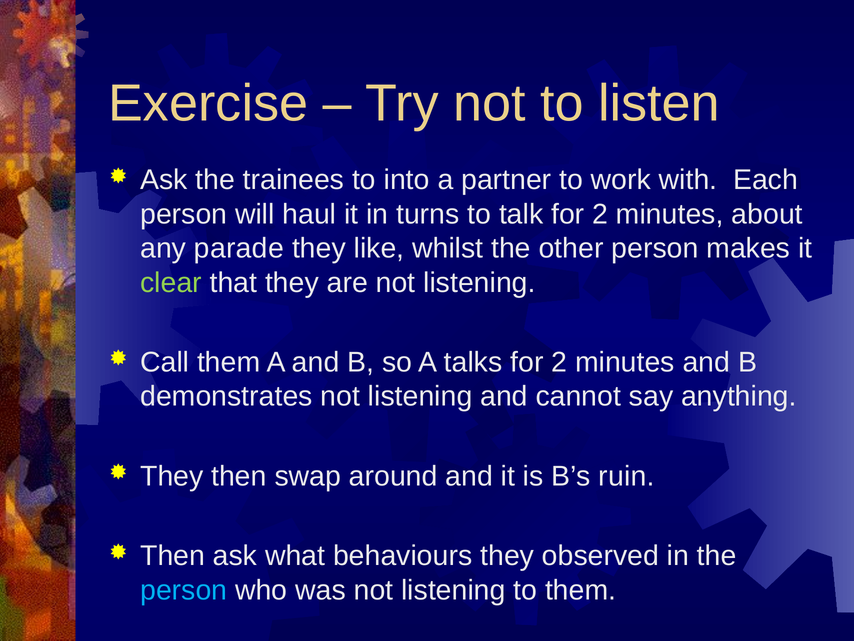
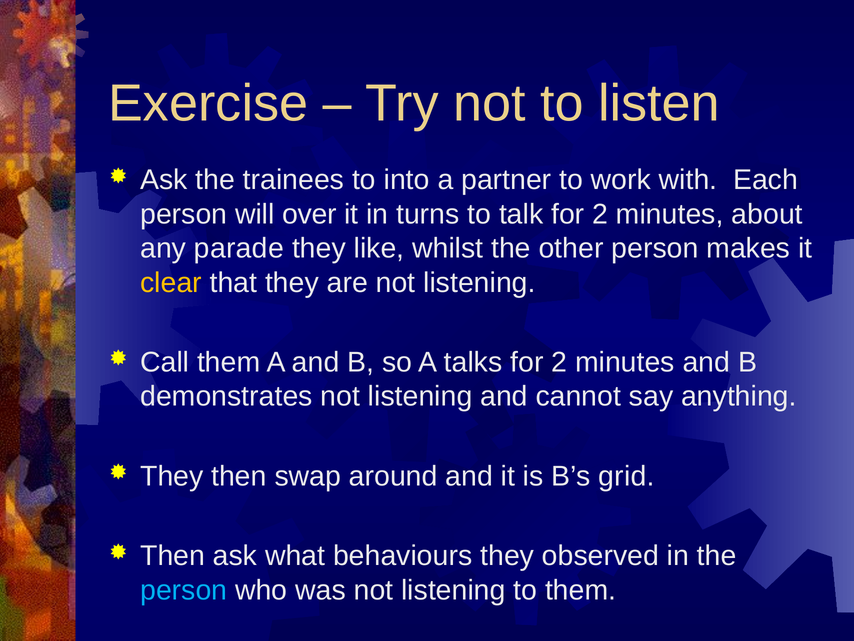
haul: haul -> over
clear colour: light green -> yellow
ruin: ruin -> grid
